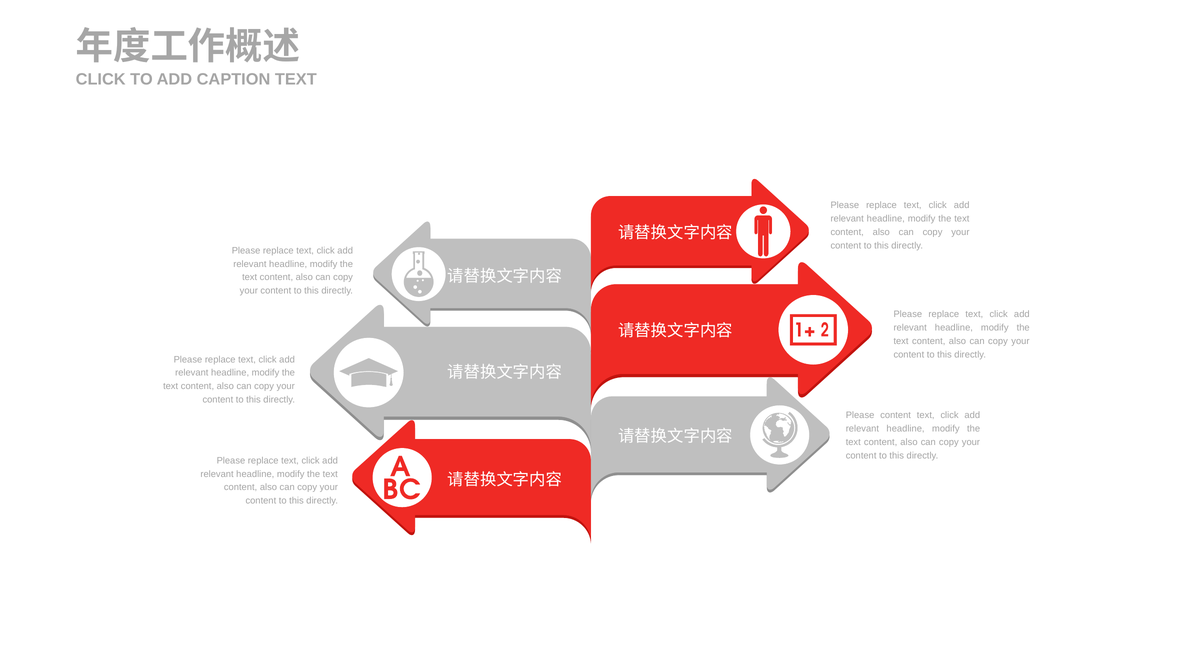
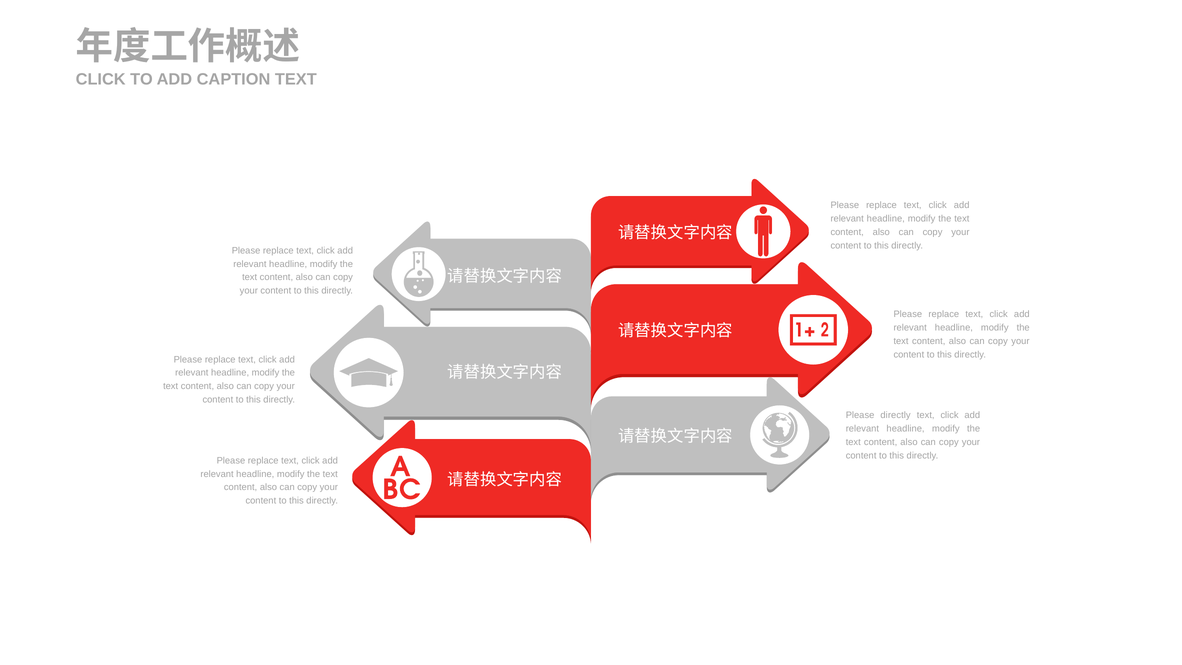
Please content: content -> directly
